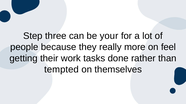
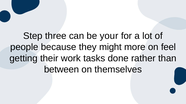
really: really -> might
tempted: tempted -> between
